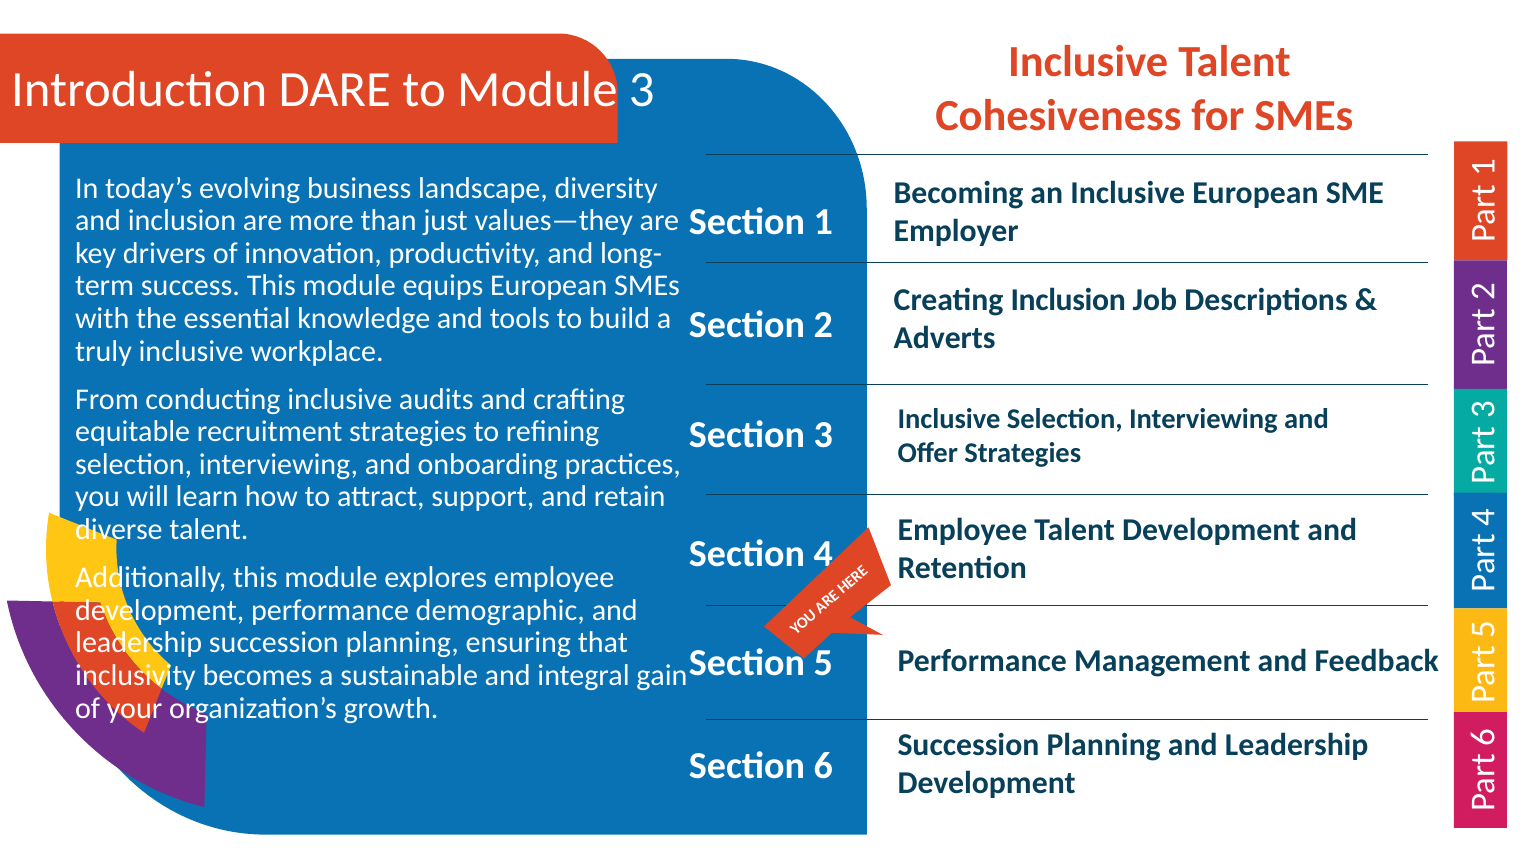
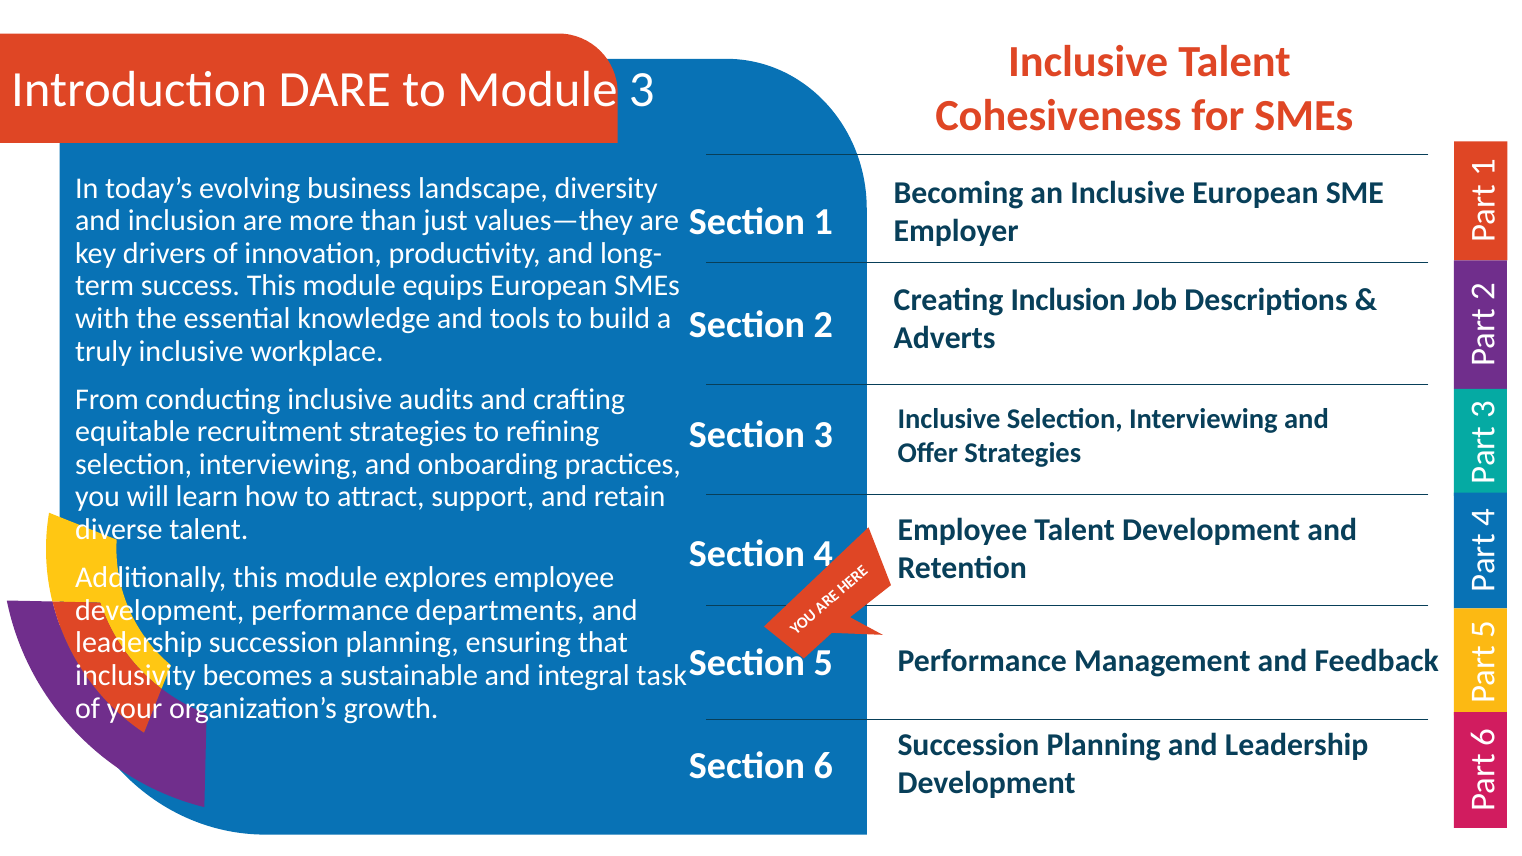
demographic: demographic -> departments
gain: gain -> task
